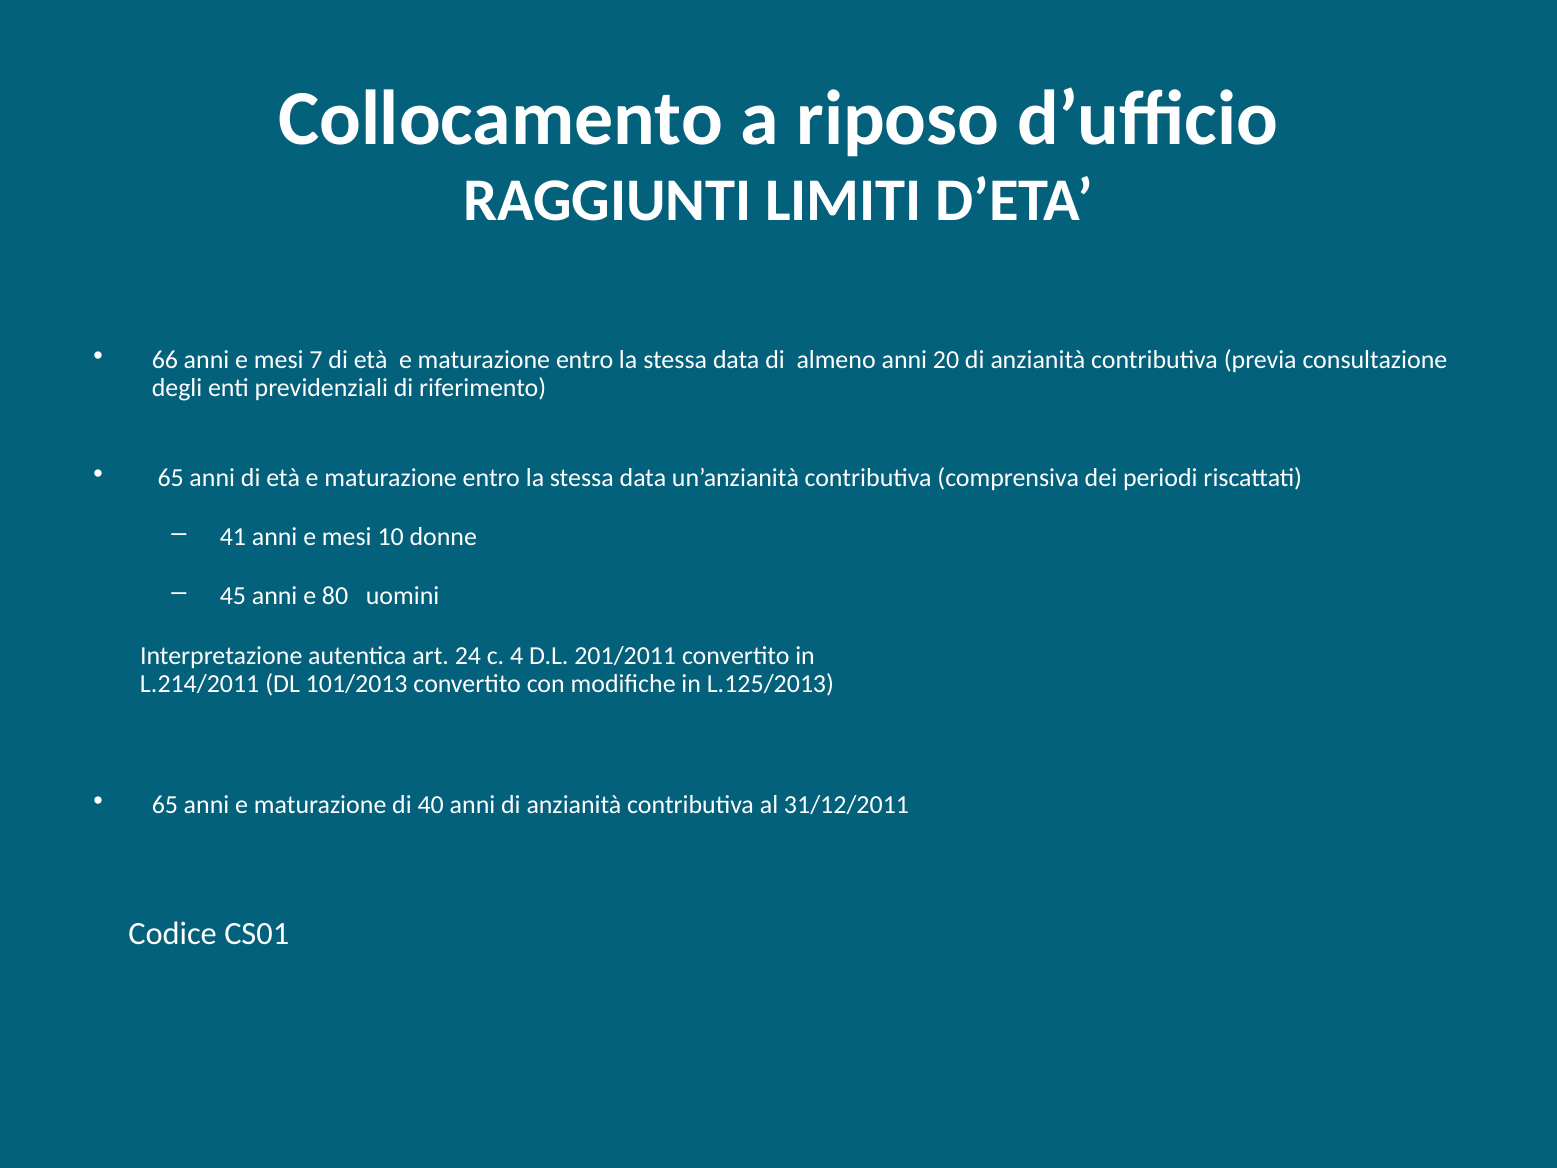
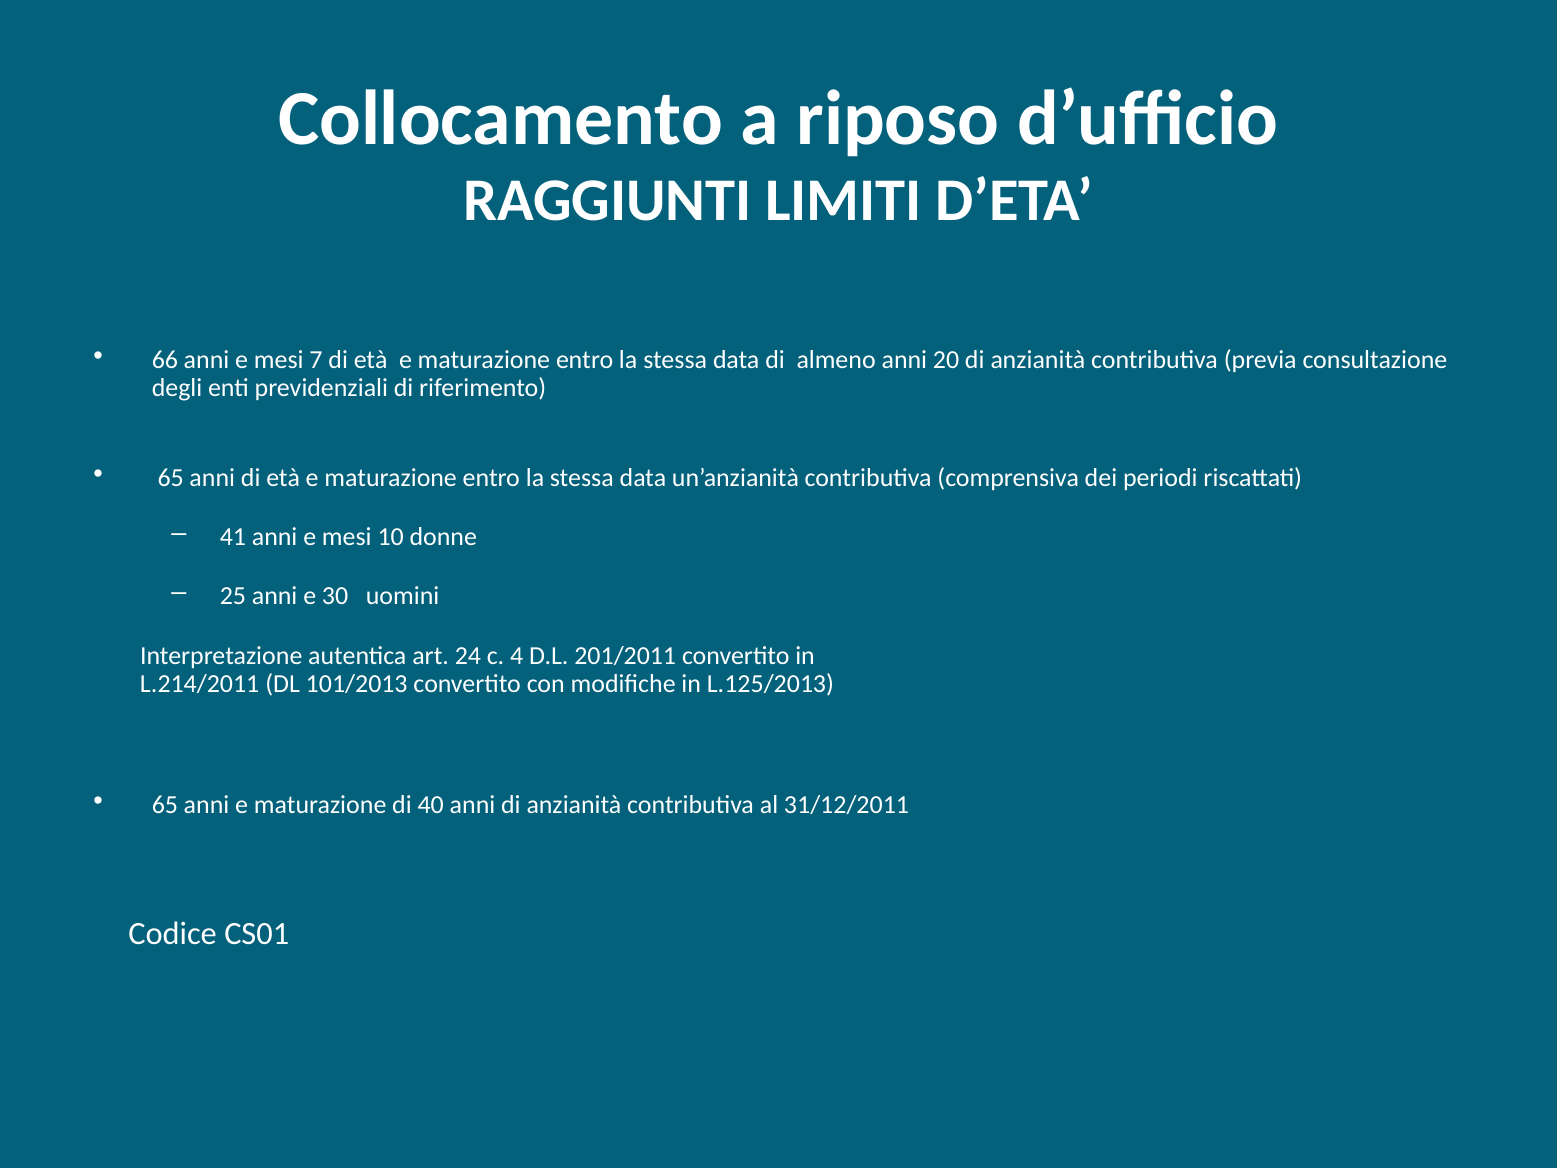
45: 45 -> 25
80: 80 -> 30
